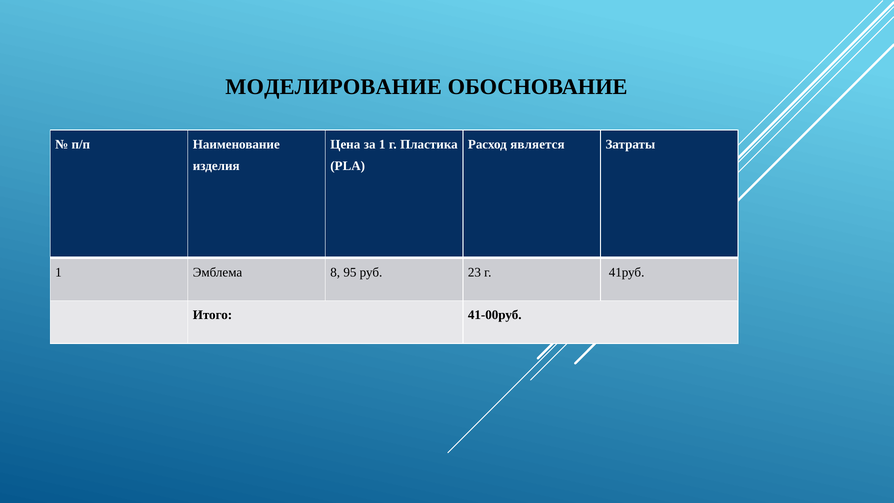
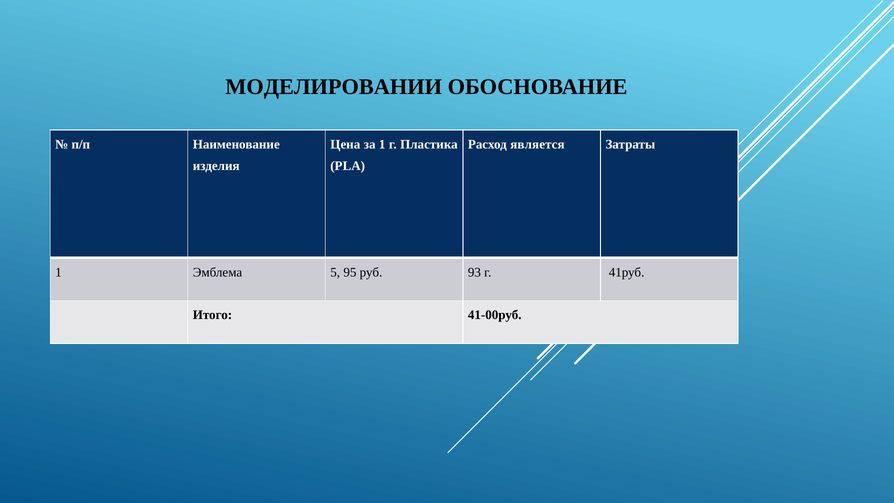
МОДЕЛИРОВАНИЕ: МОДЕЛИРОВАНИЕ -> МОДЕЛИРОВАНИИ
8: 8 -> 5
23: 23 -> 93
